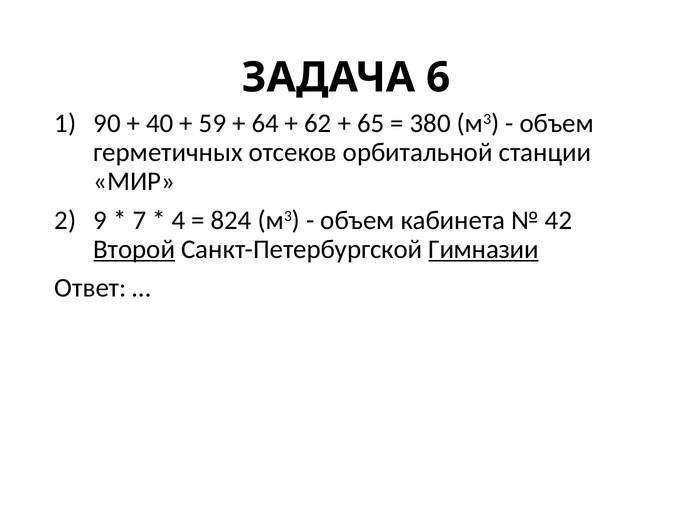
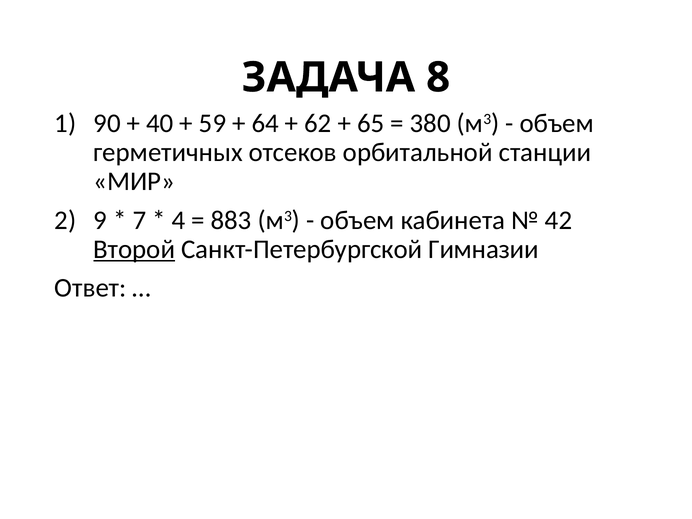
6: 6 -> 8
824: 824 -> 883
Гимназии underline: present -> none
